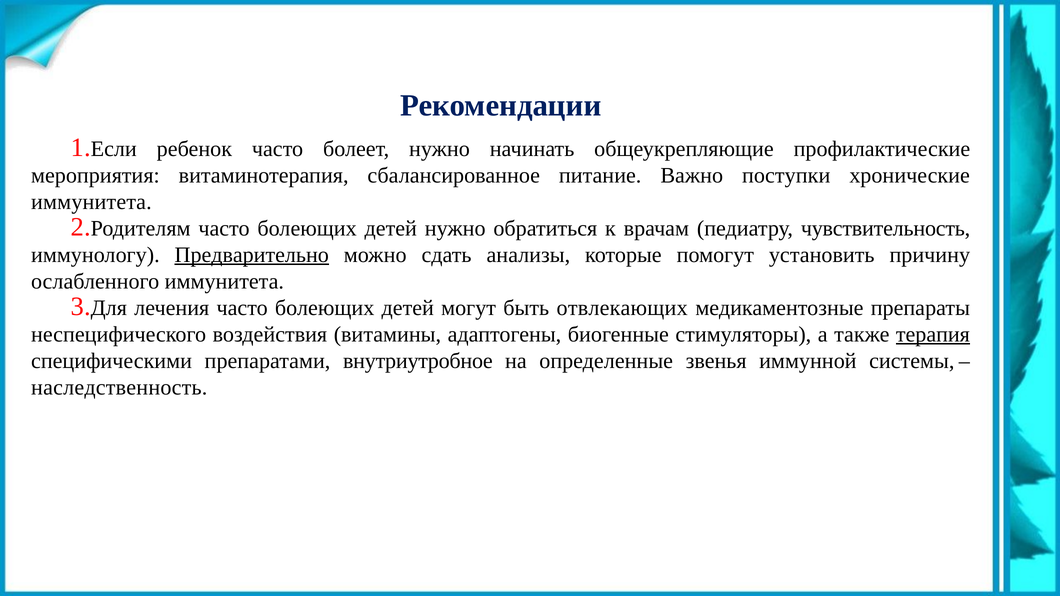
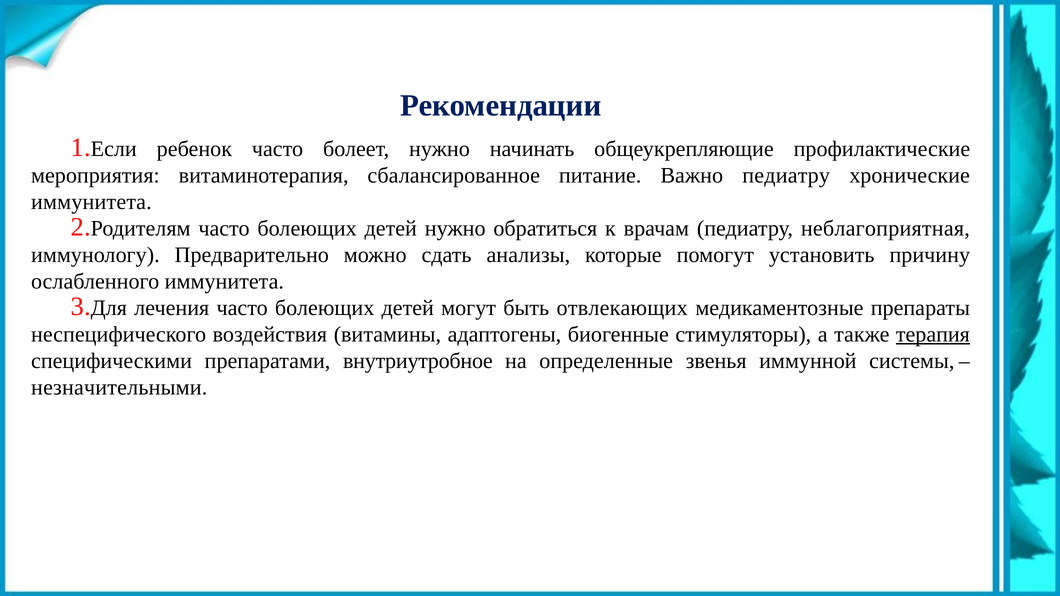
Важно поступки: поступки -> педиатру
чувствительность: чувствительность -> неблагоприятная
Предварительно underline: present -> none
наследственность: наследственность -> незначительными
